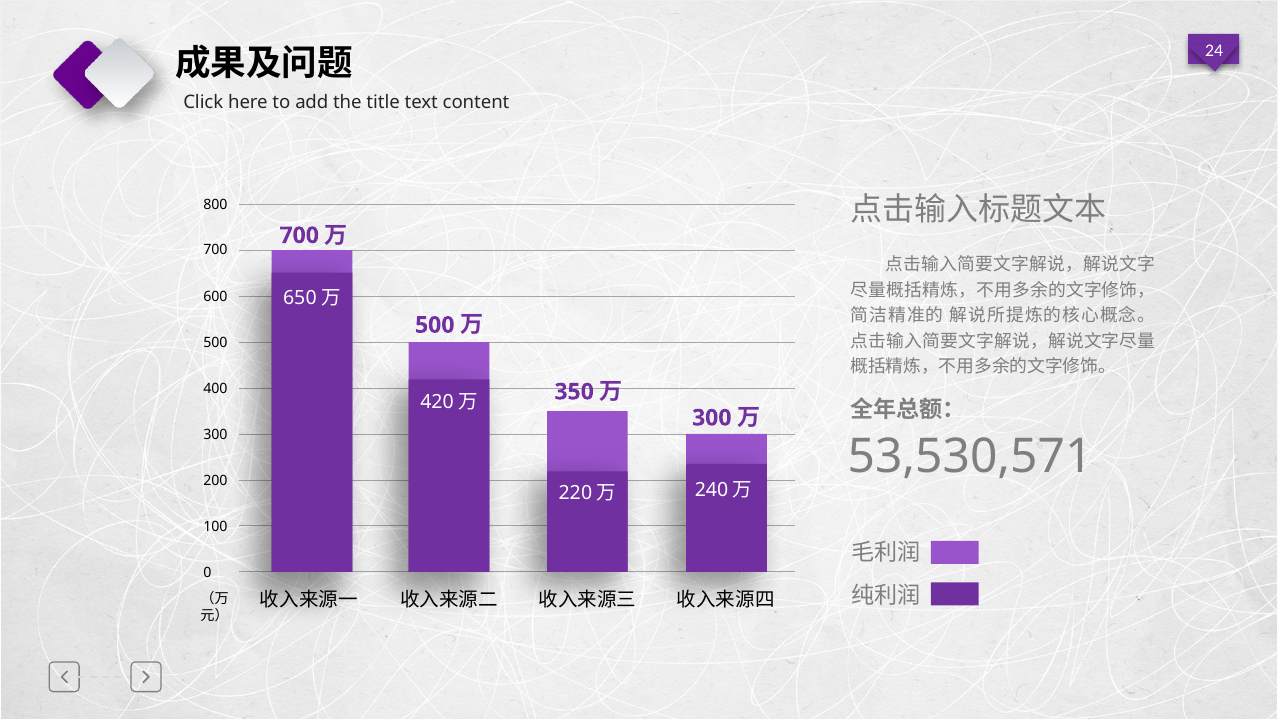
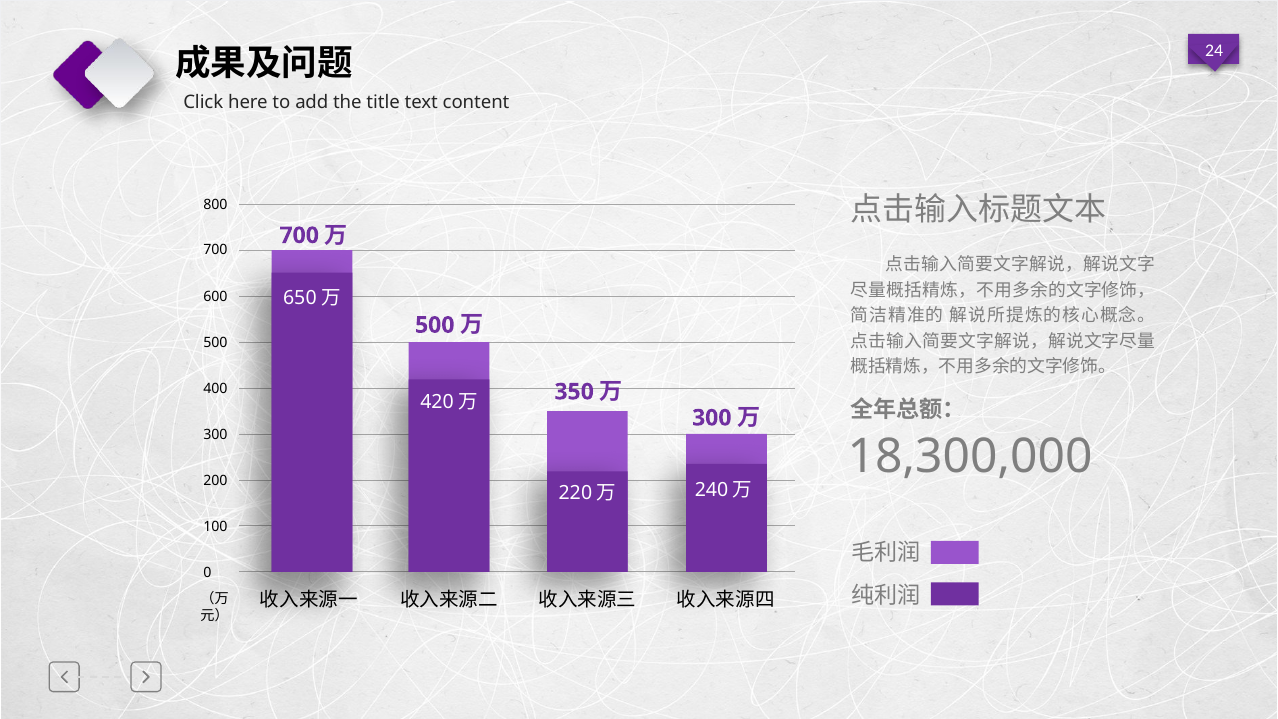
53,530,571: 53,530,571 -> 18,300,000
